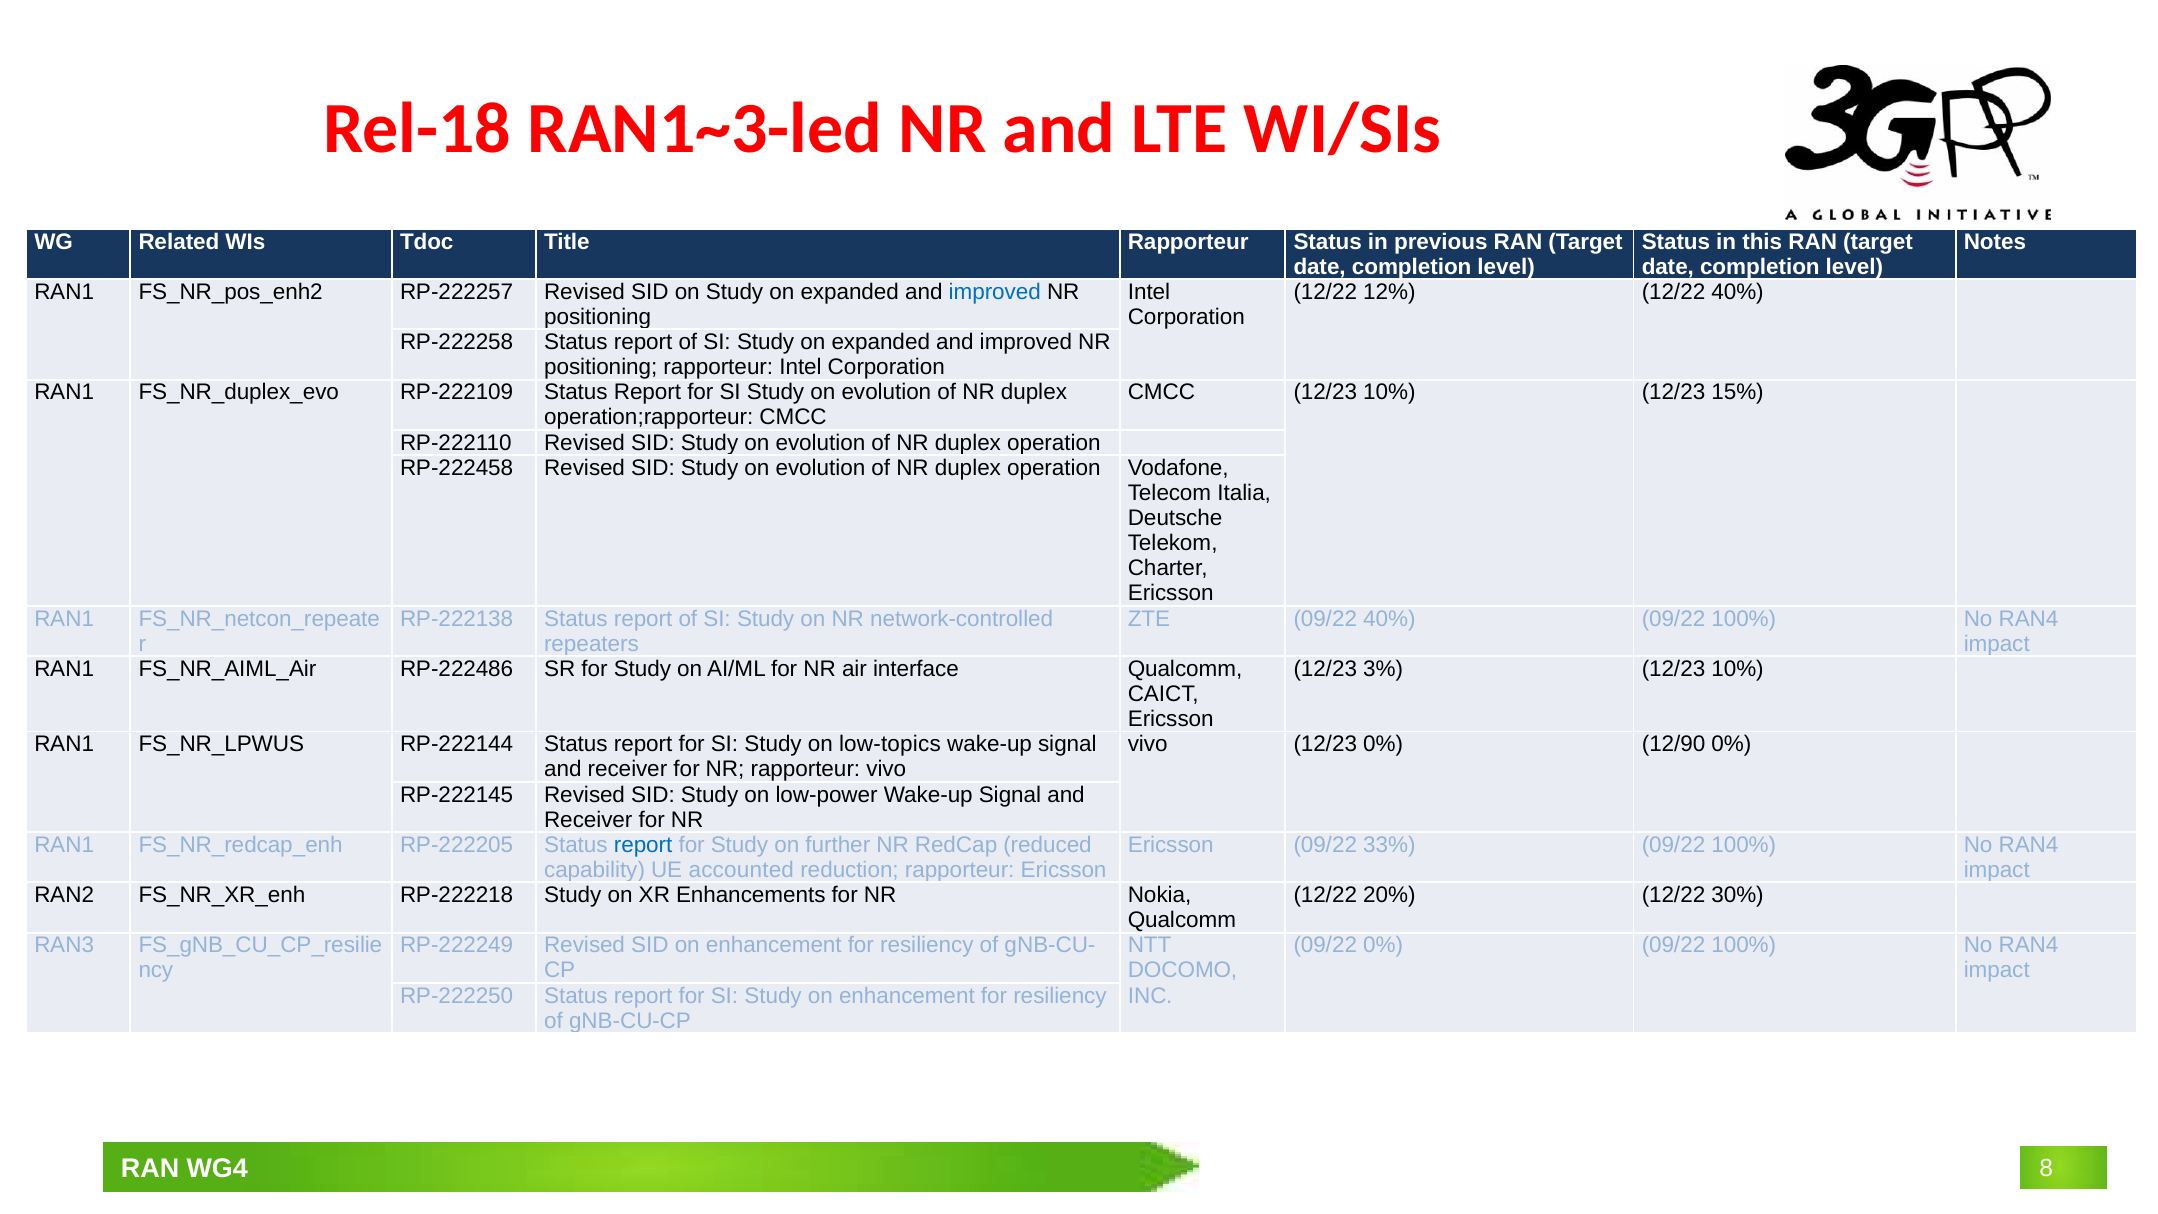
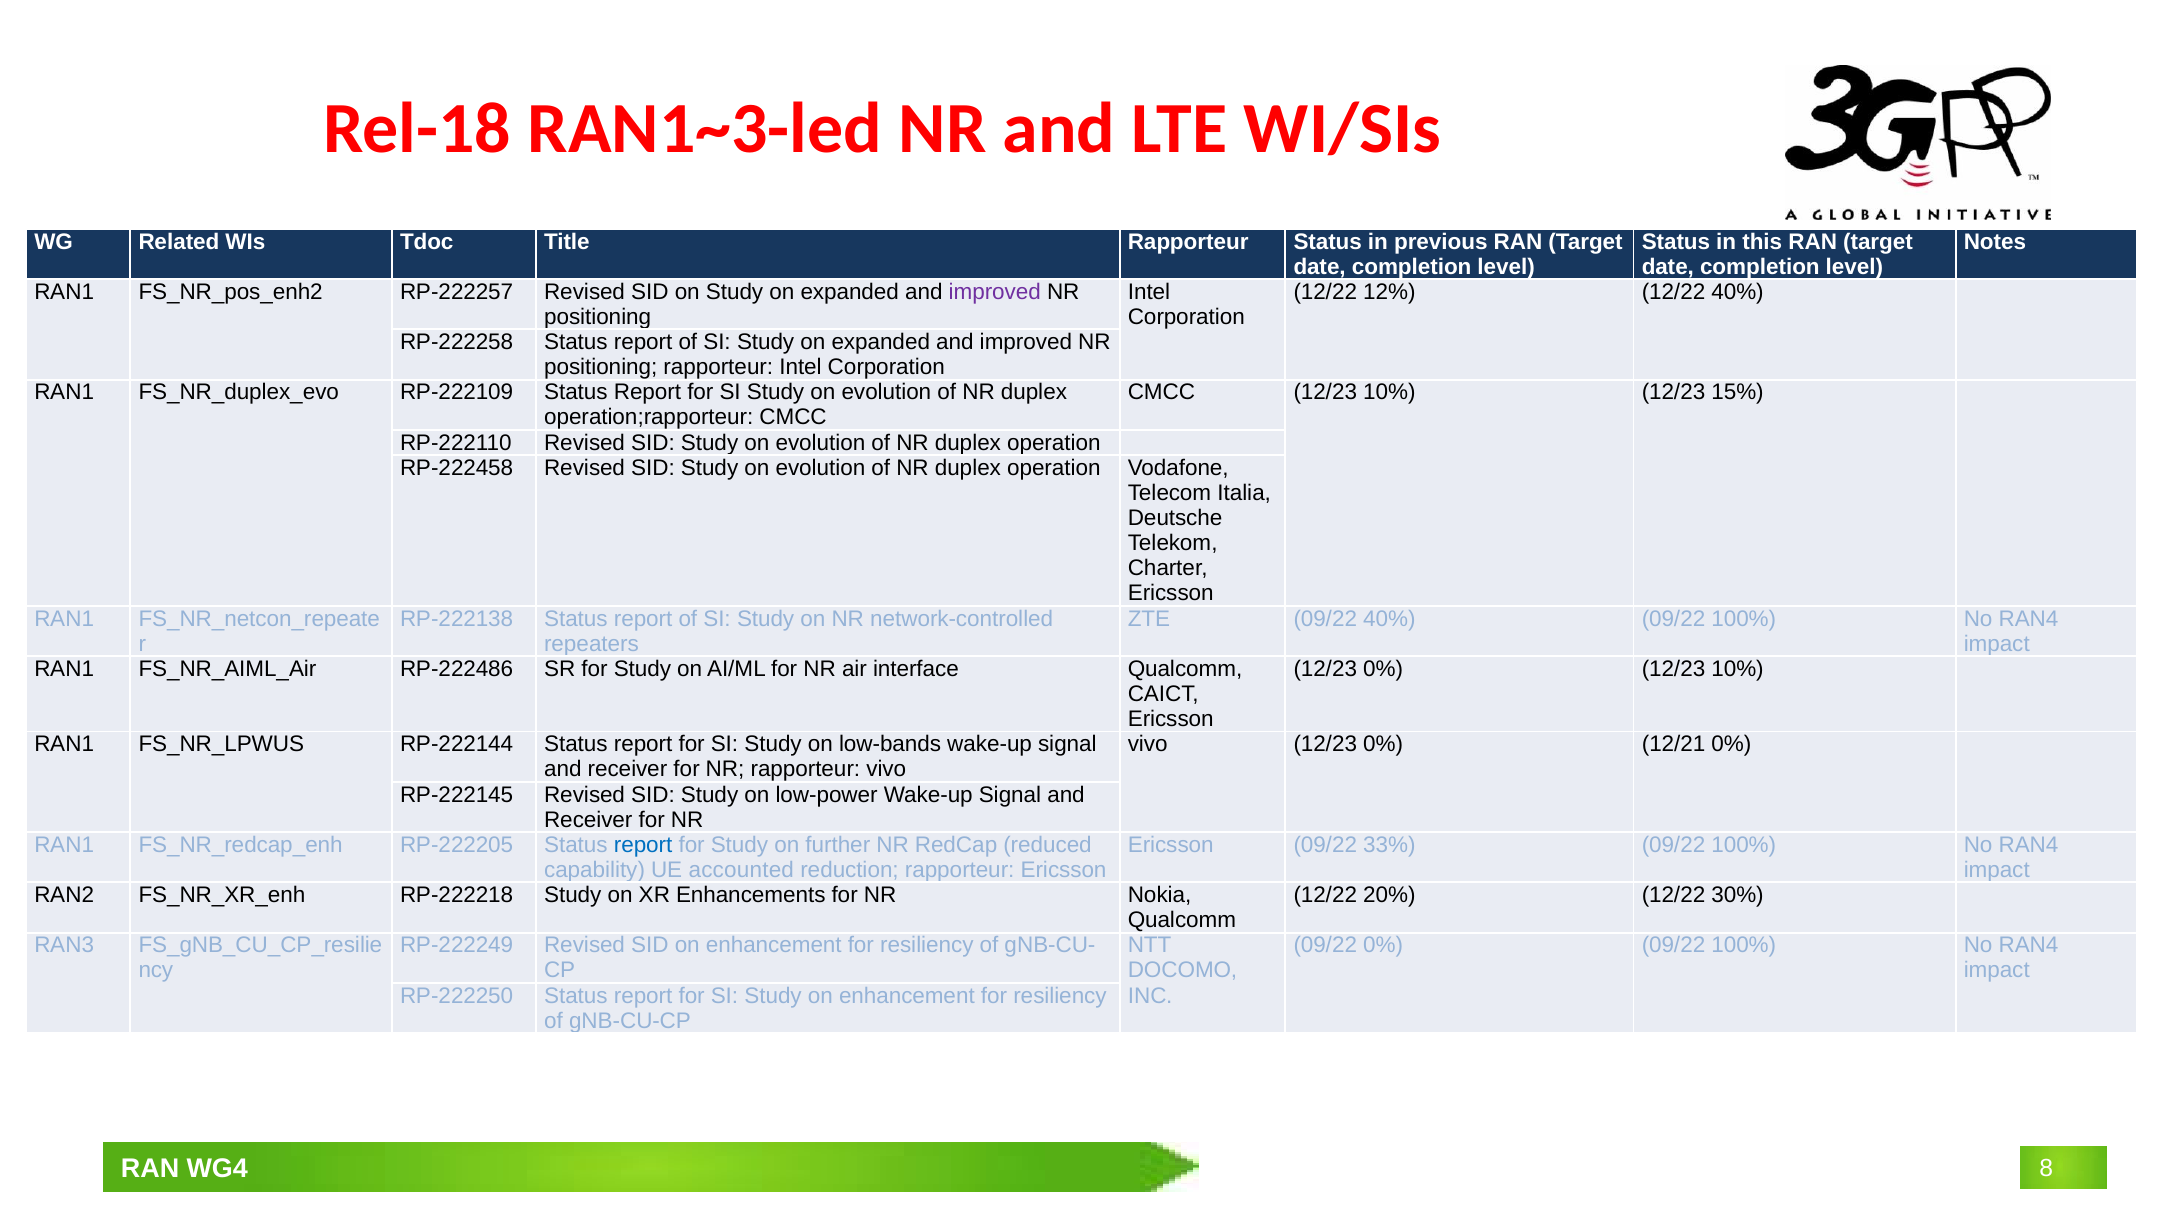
improved at (995, 292) colour: blue -> purple
3% at (1383, 669): 3% -> 0%
low-topics: low-topics -> low-bands
12/90: 12/90 -> 12/21
